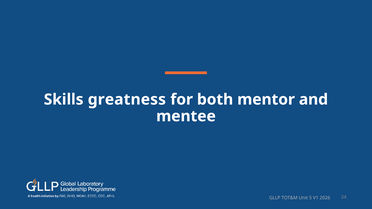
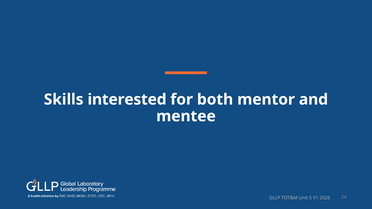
greatness: greatness -> interested
